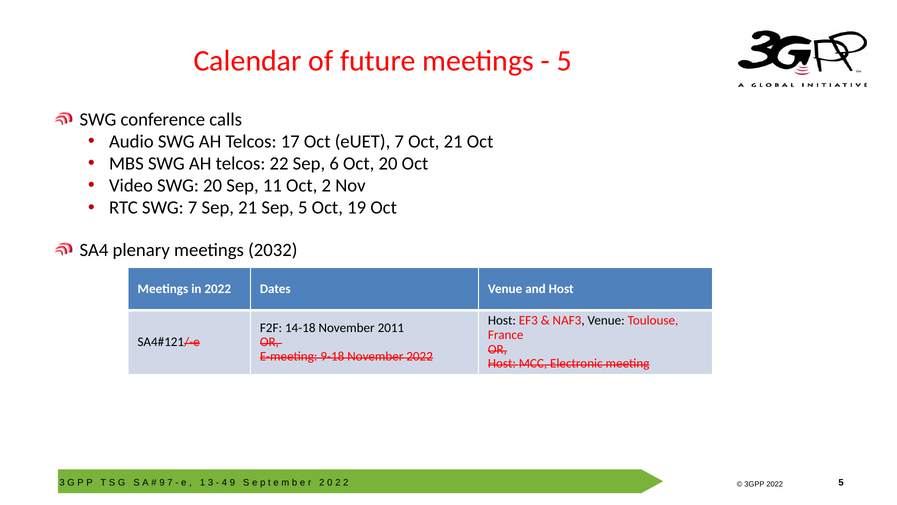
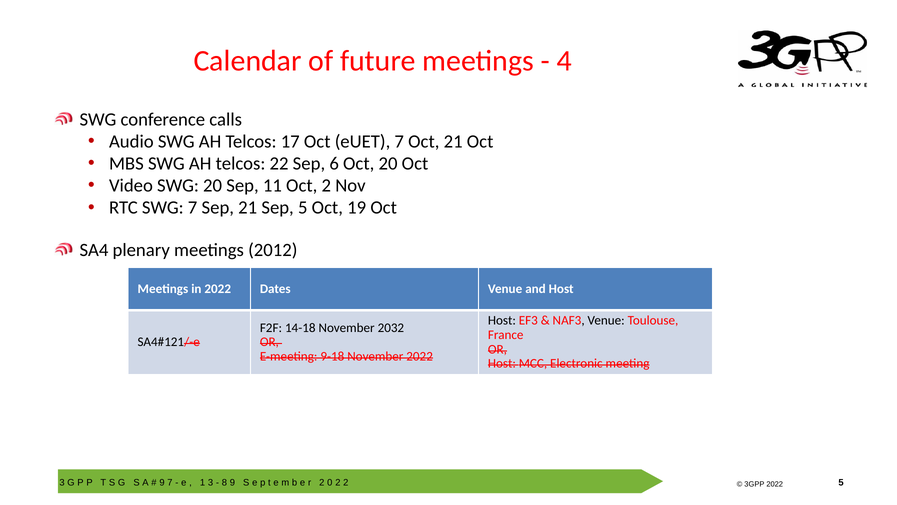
5 at (564, 61): 5 -> 4
meetings 2032: 2032 -> 2012
2011: 2011 -> 2032
4: 4 -> 8
